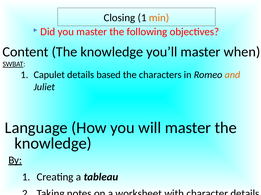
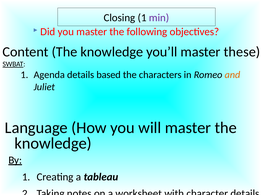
min colour: orange -> purple
when: when -> these
Capulet: Capulet -> Agenda
